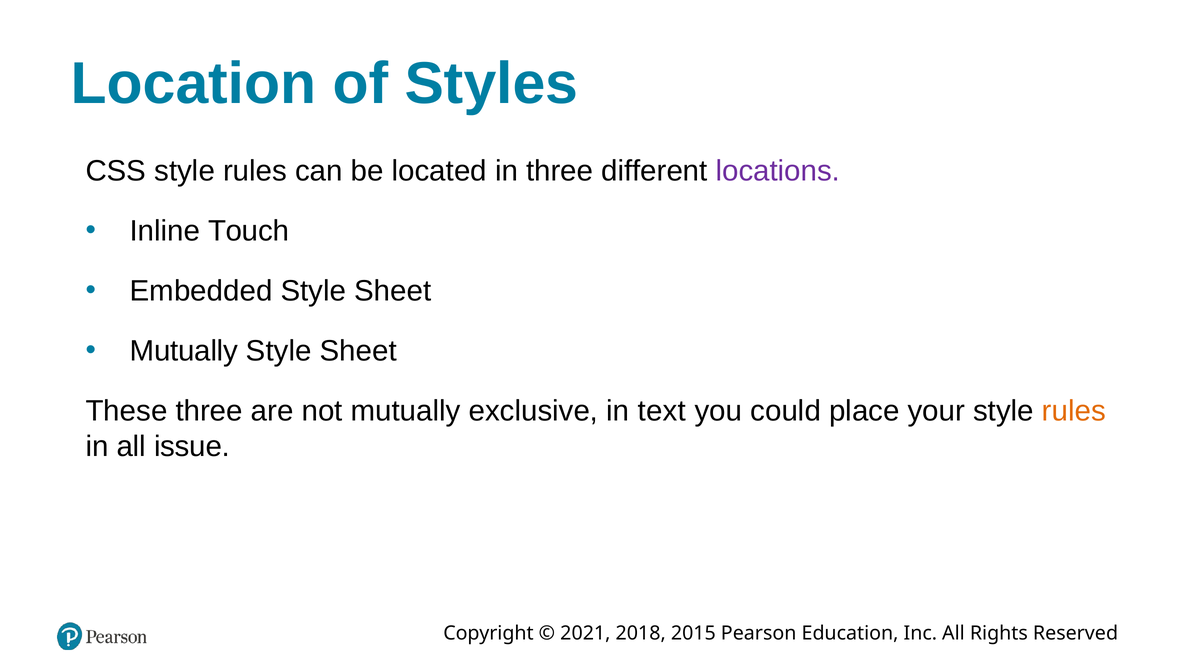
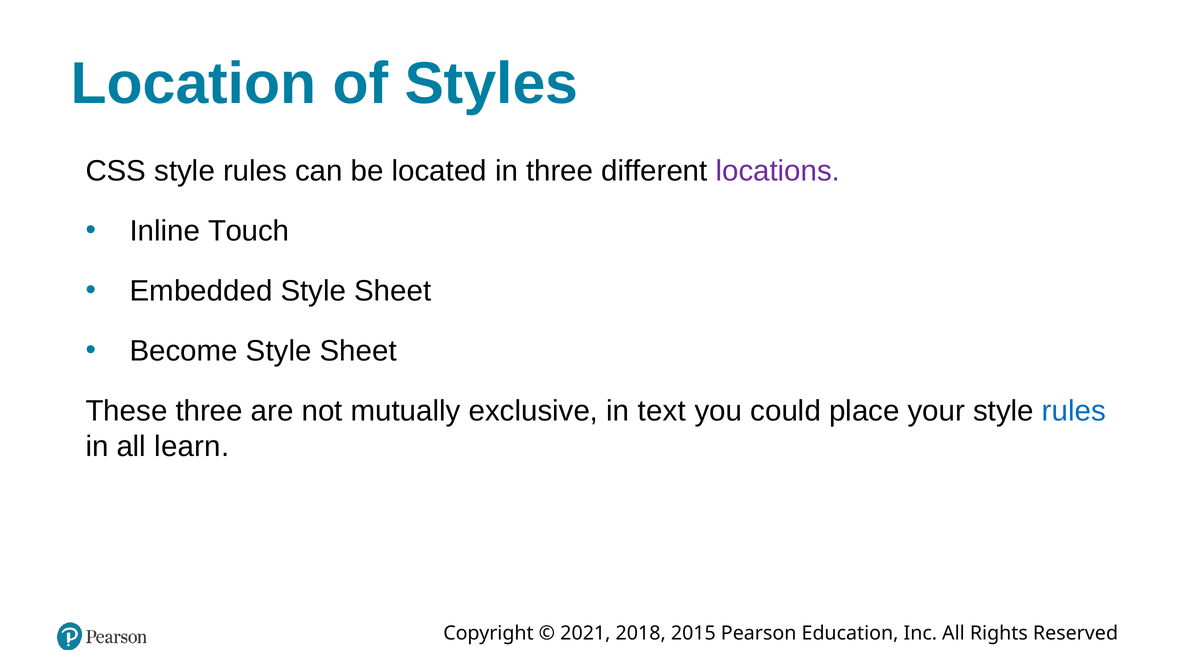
Mutually at (184, 351): Mutually -> Become
rules at (1074, 411) colour: orange -> blue
issue: issue -> learn
